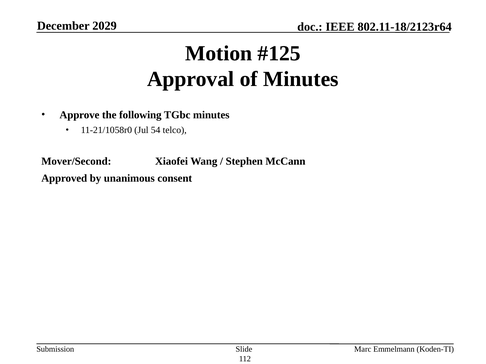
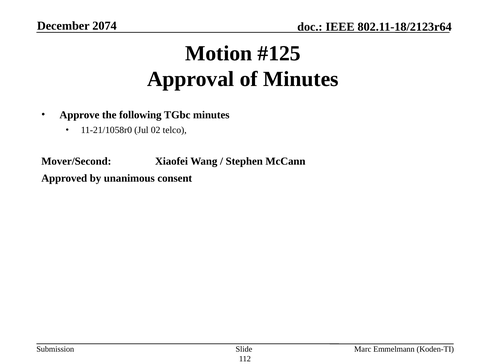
2029: 2029 -> 2074
54: 54 -> 02
